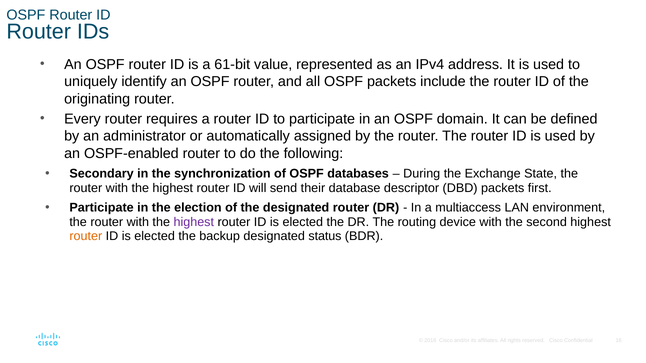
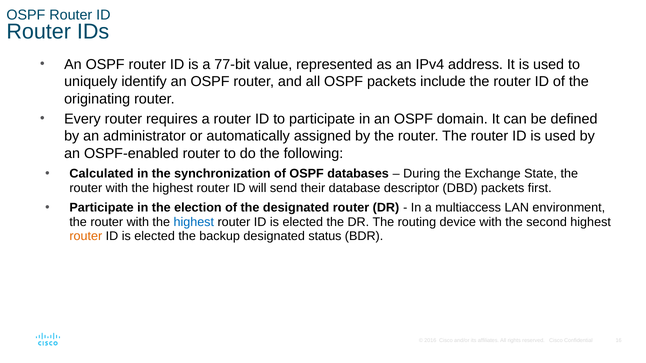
61-bit: 61-bit -> 77-bit
Secondary: Secondary -> Calculated
highest at (194, 222) colour: purple -> blue
